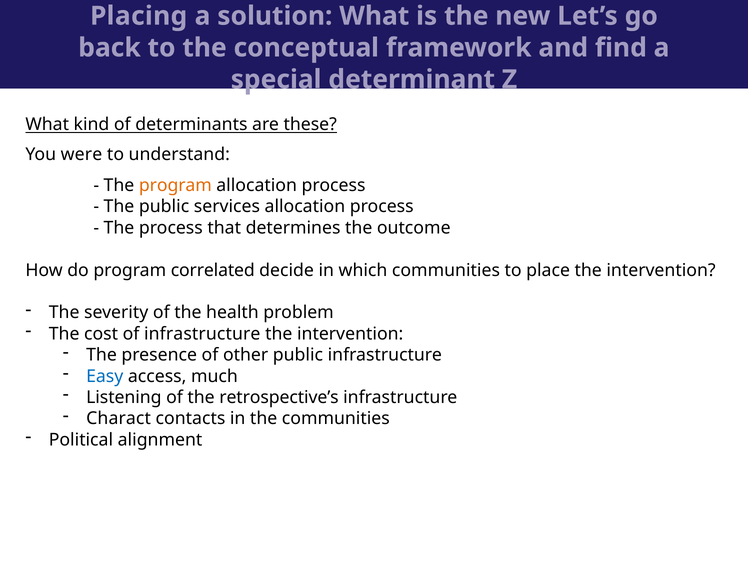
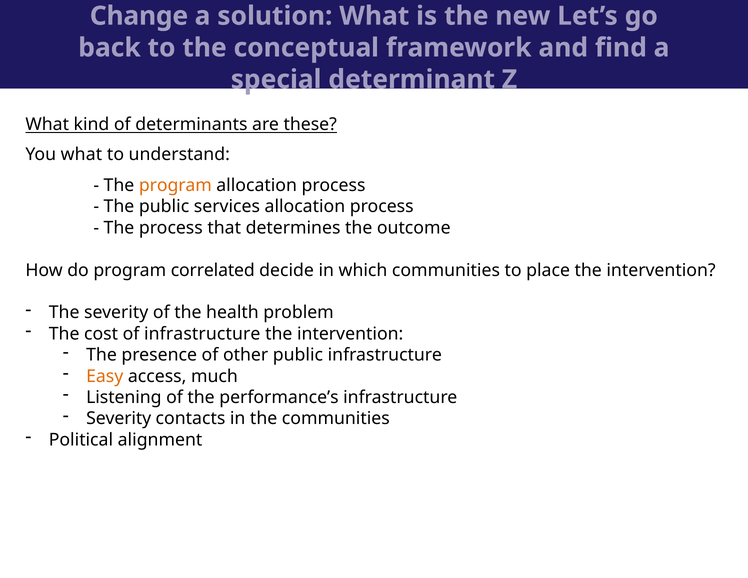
Placing: Placing -> Change
You were: were -> what
Easy colour: blue -> orange
retrospective’s: retrospective’s -> performance’s
Charact at (119, 419): Charact -> Severity
